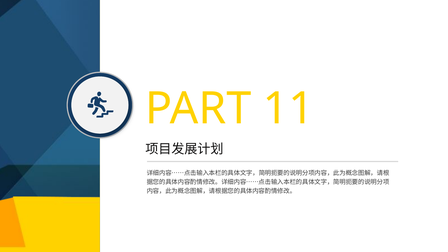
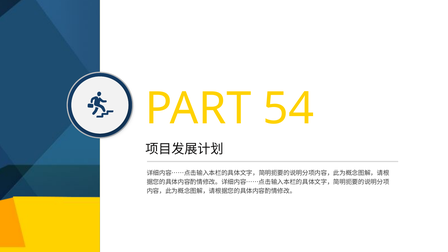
11: 11 -> 54
